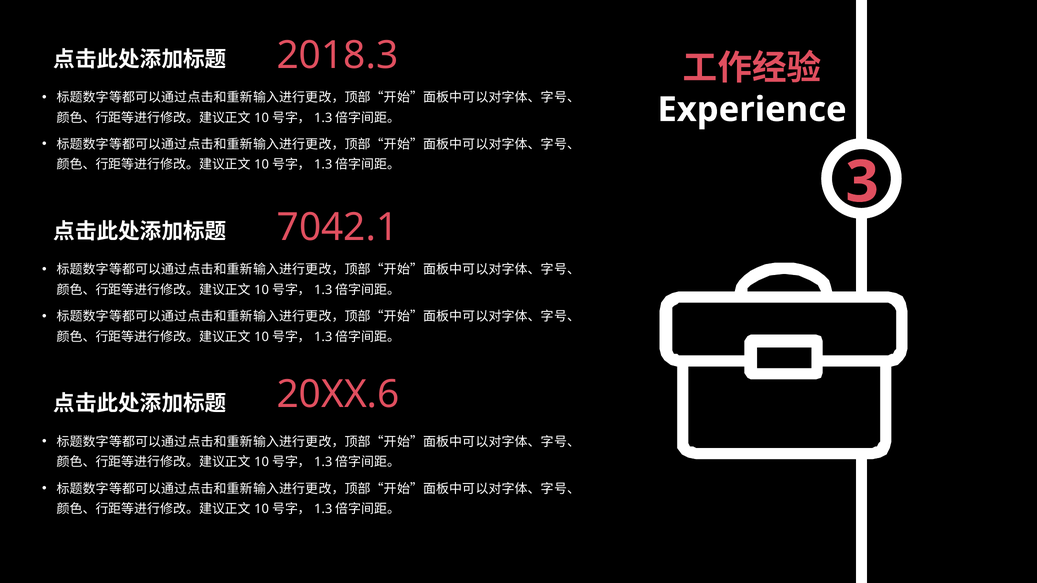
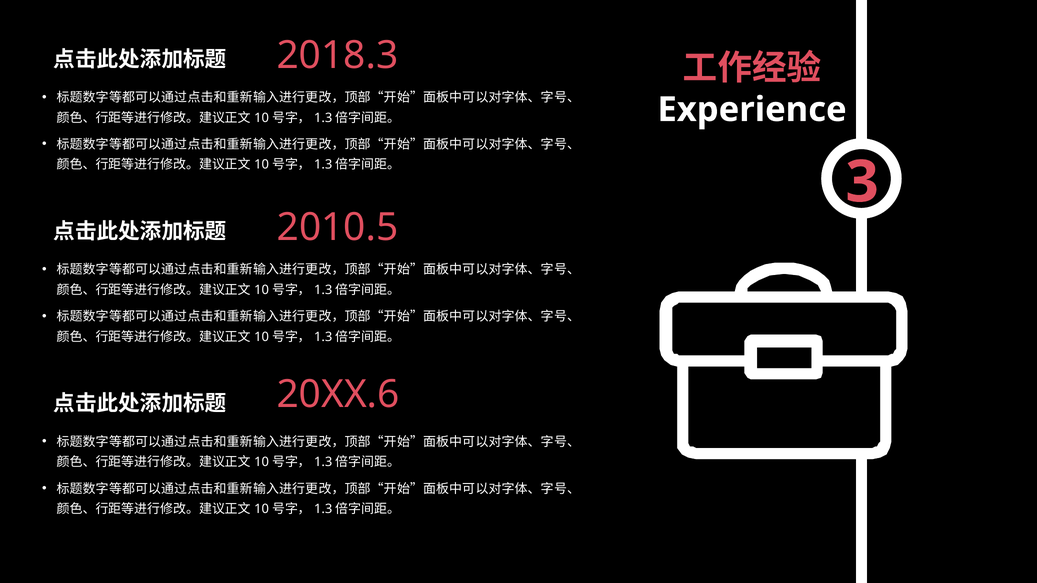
7042.1: 7042.1 -> 2010.5
